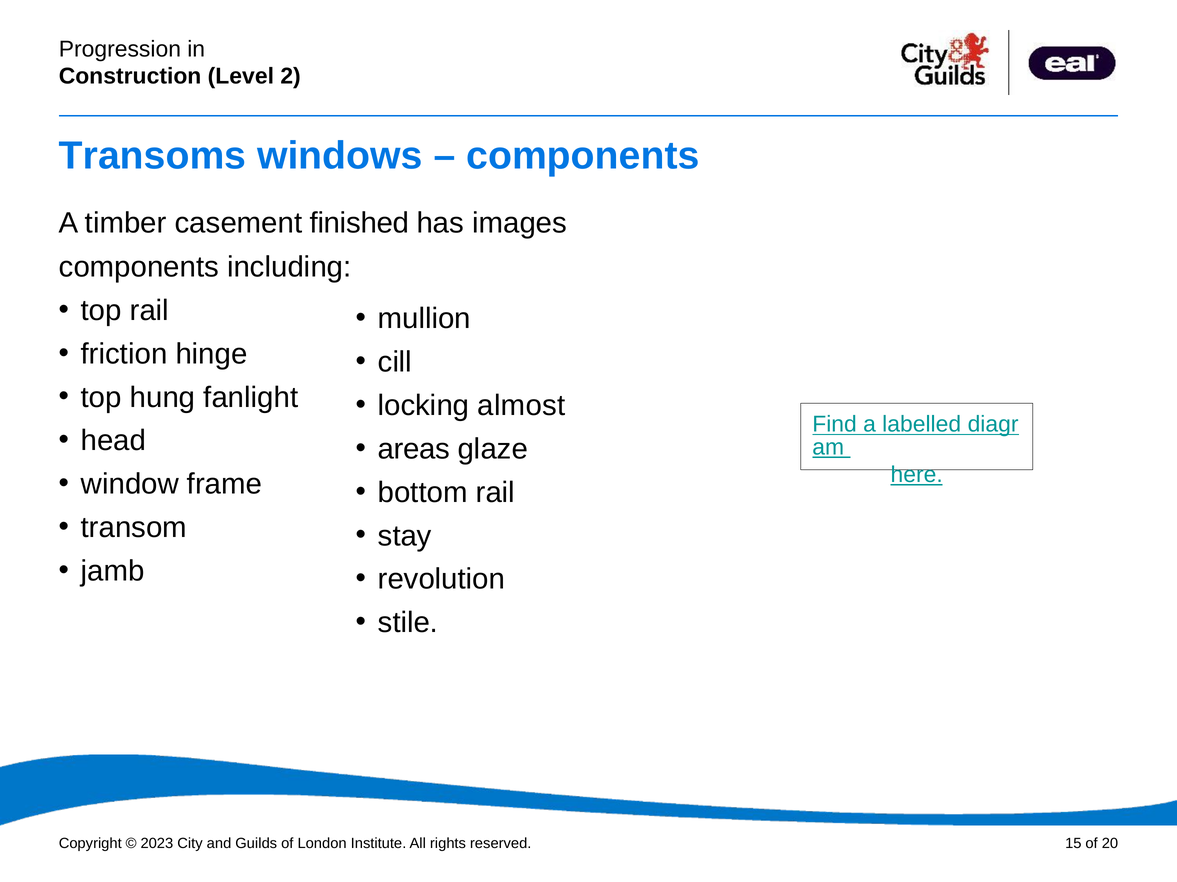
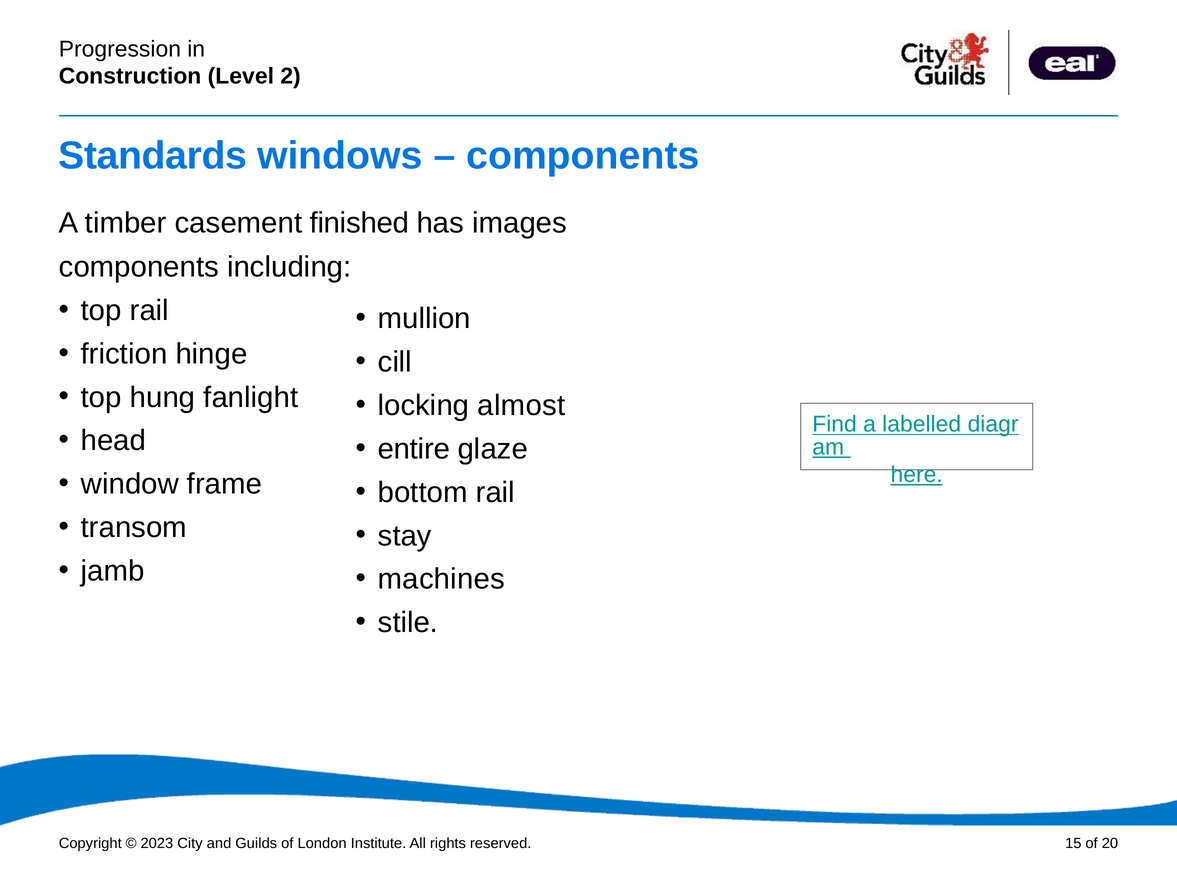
Transoms: Transoms -> Standards
areas: areas -> entire
revolution: revolution -> machines
